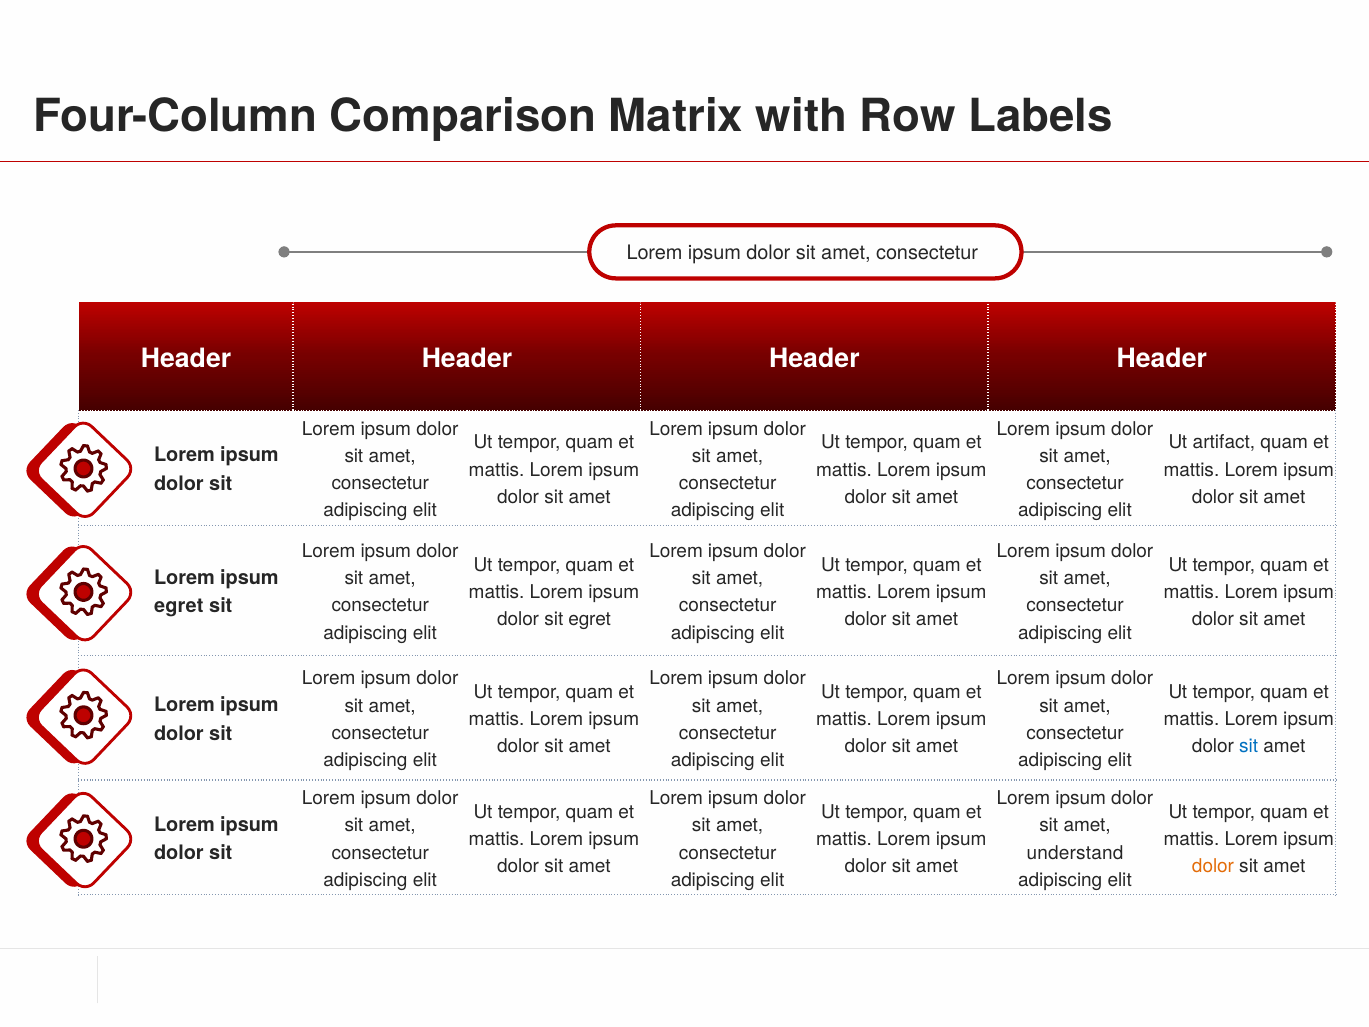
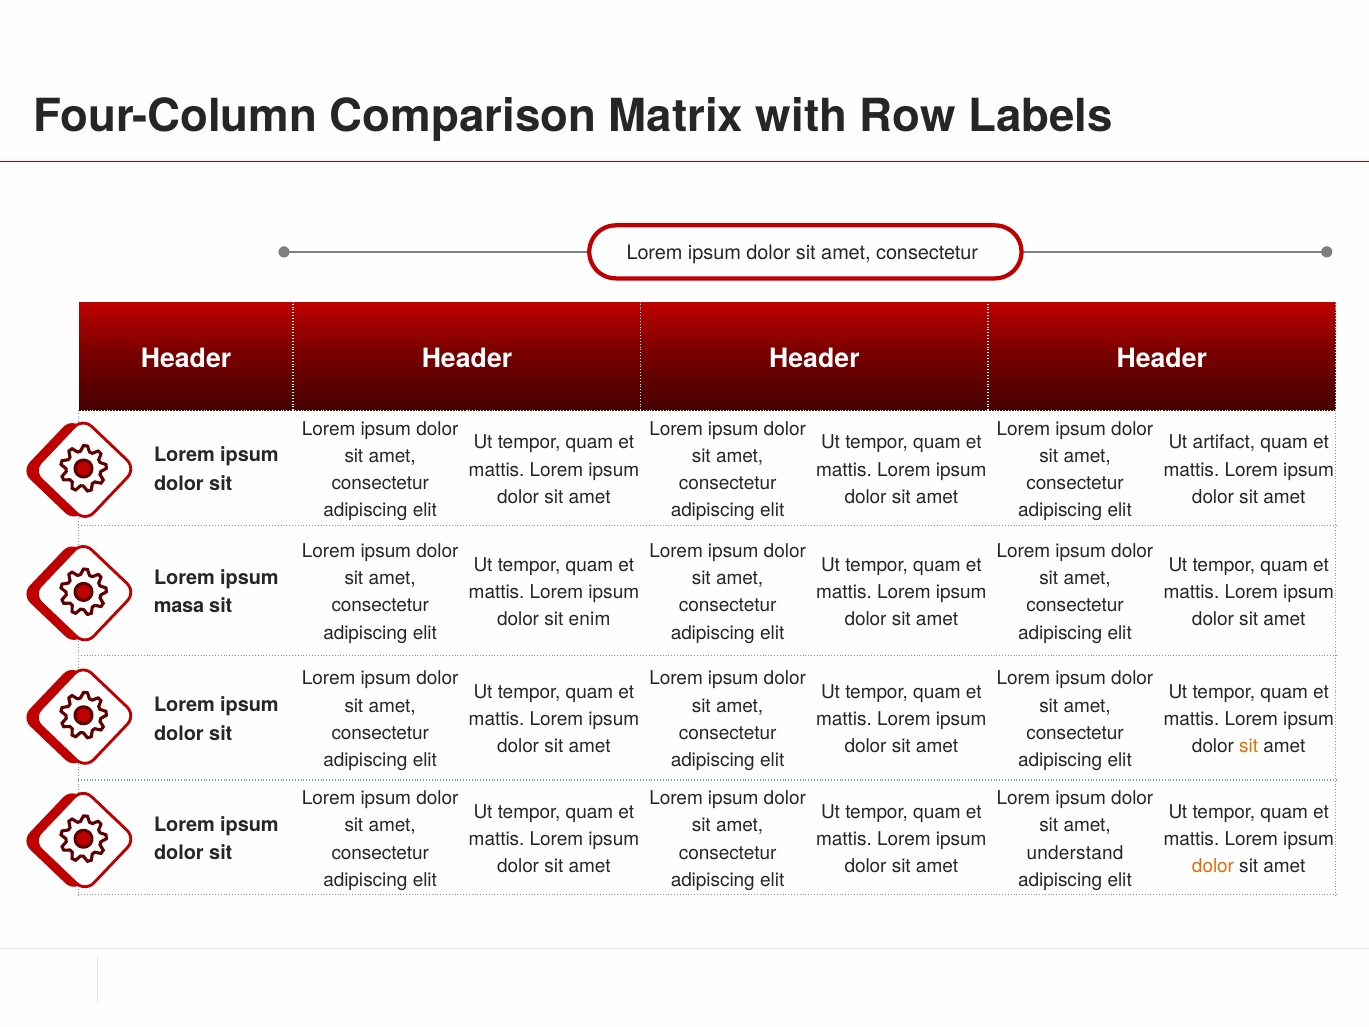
egret at (179, 606): egret -> masa
sit egret: egret -> enim
sit at (1249, 746) colour: blue -> orange
